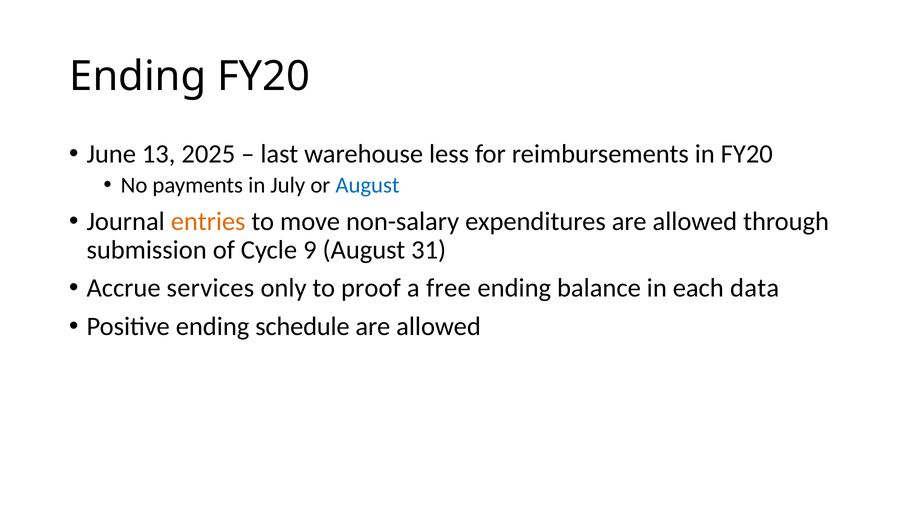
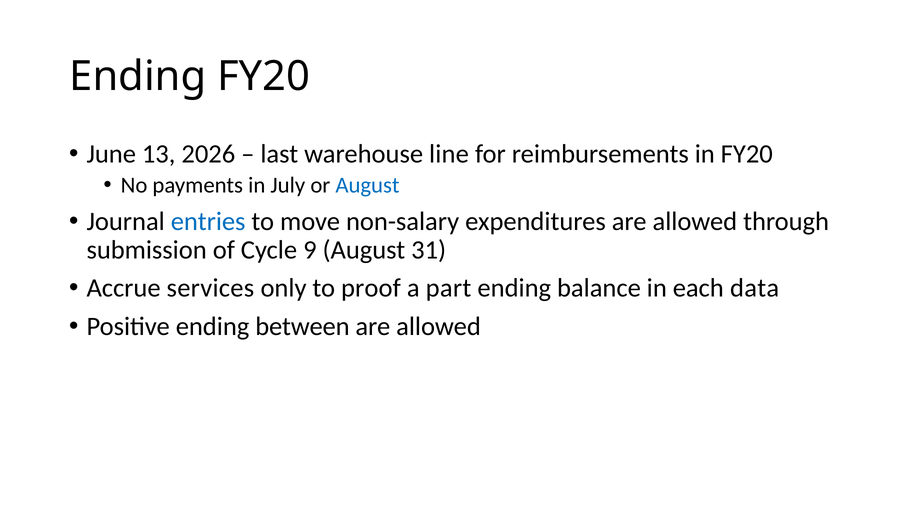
2025: 2025 -> 2026
less: less -> line
entries colour: orange -> blue
free: free -> part
schedule: schedule -> between
